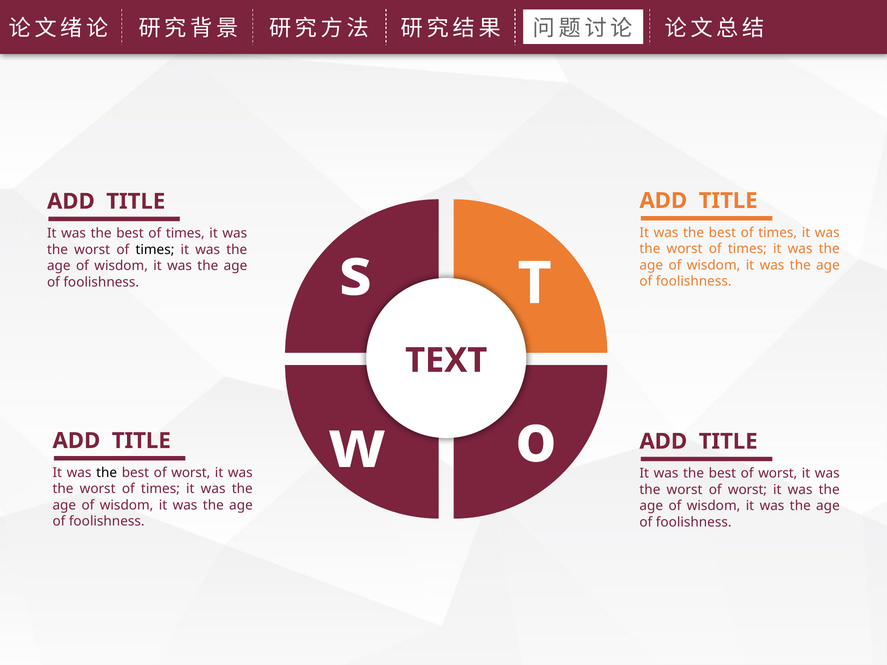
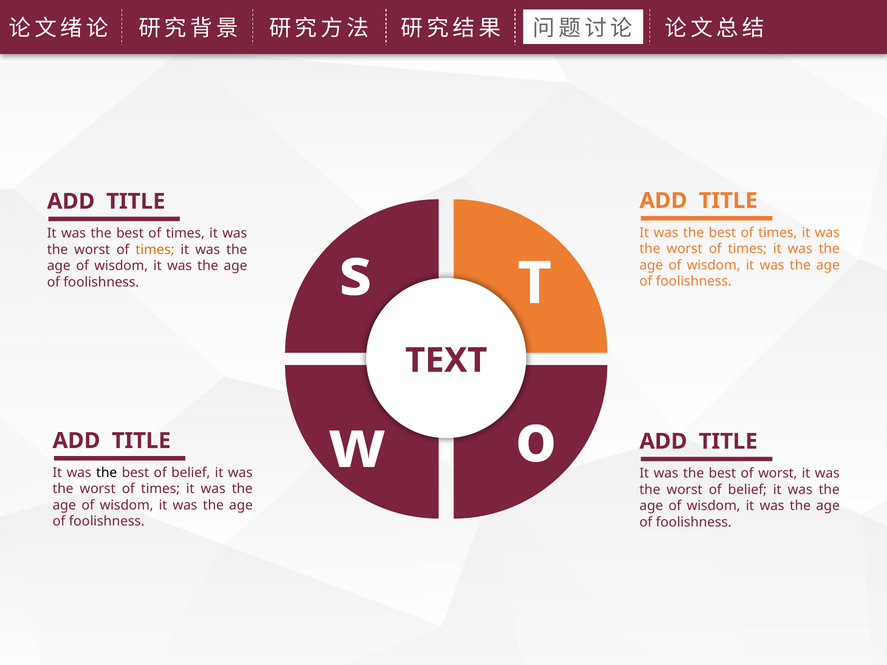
times at (155, 250) colour: black -> orange
worst at (191, 473): worst -> belief
worst of worst: worst -> belief
